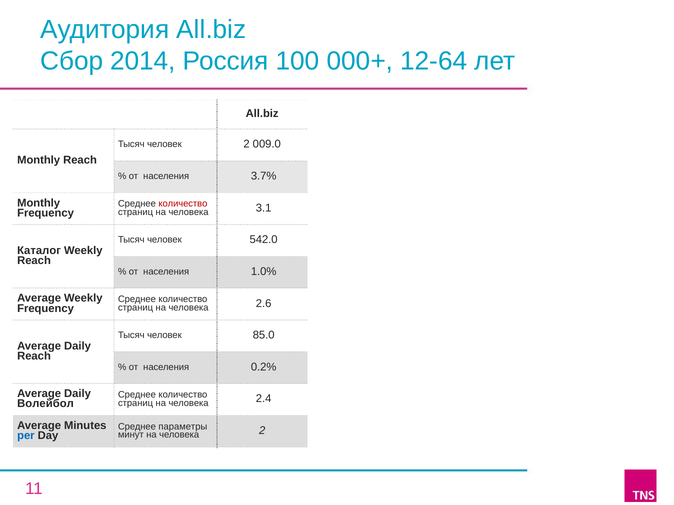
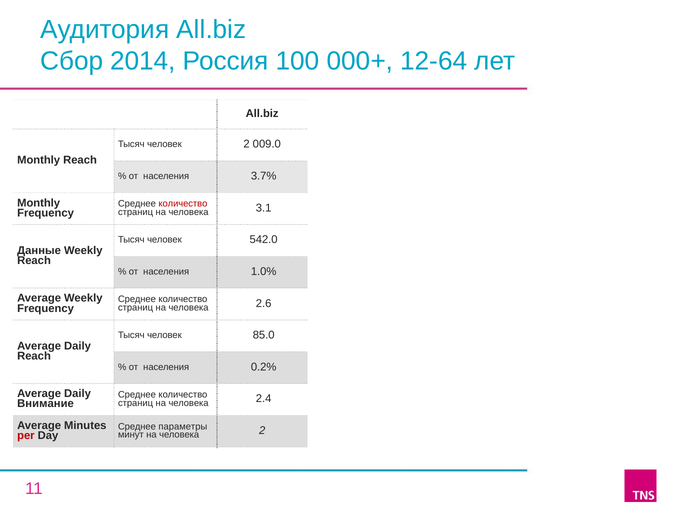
Каталог: Каталог -> Данные
Волейбол: Волейбол -> Внимание
per colour: blue -> red
